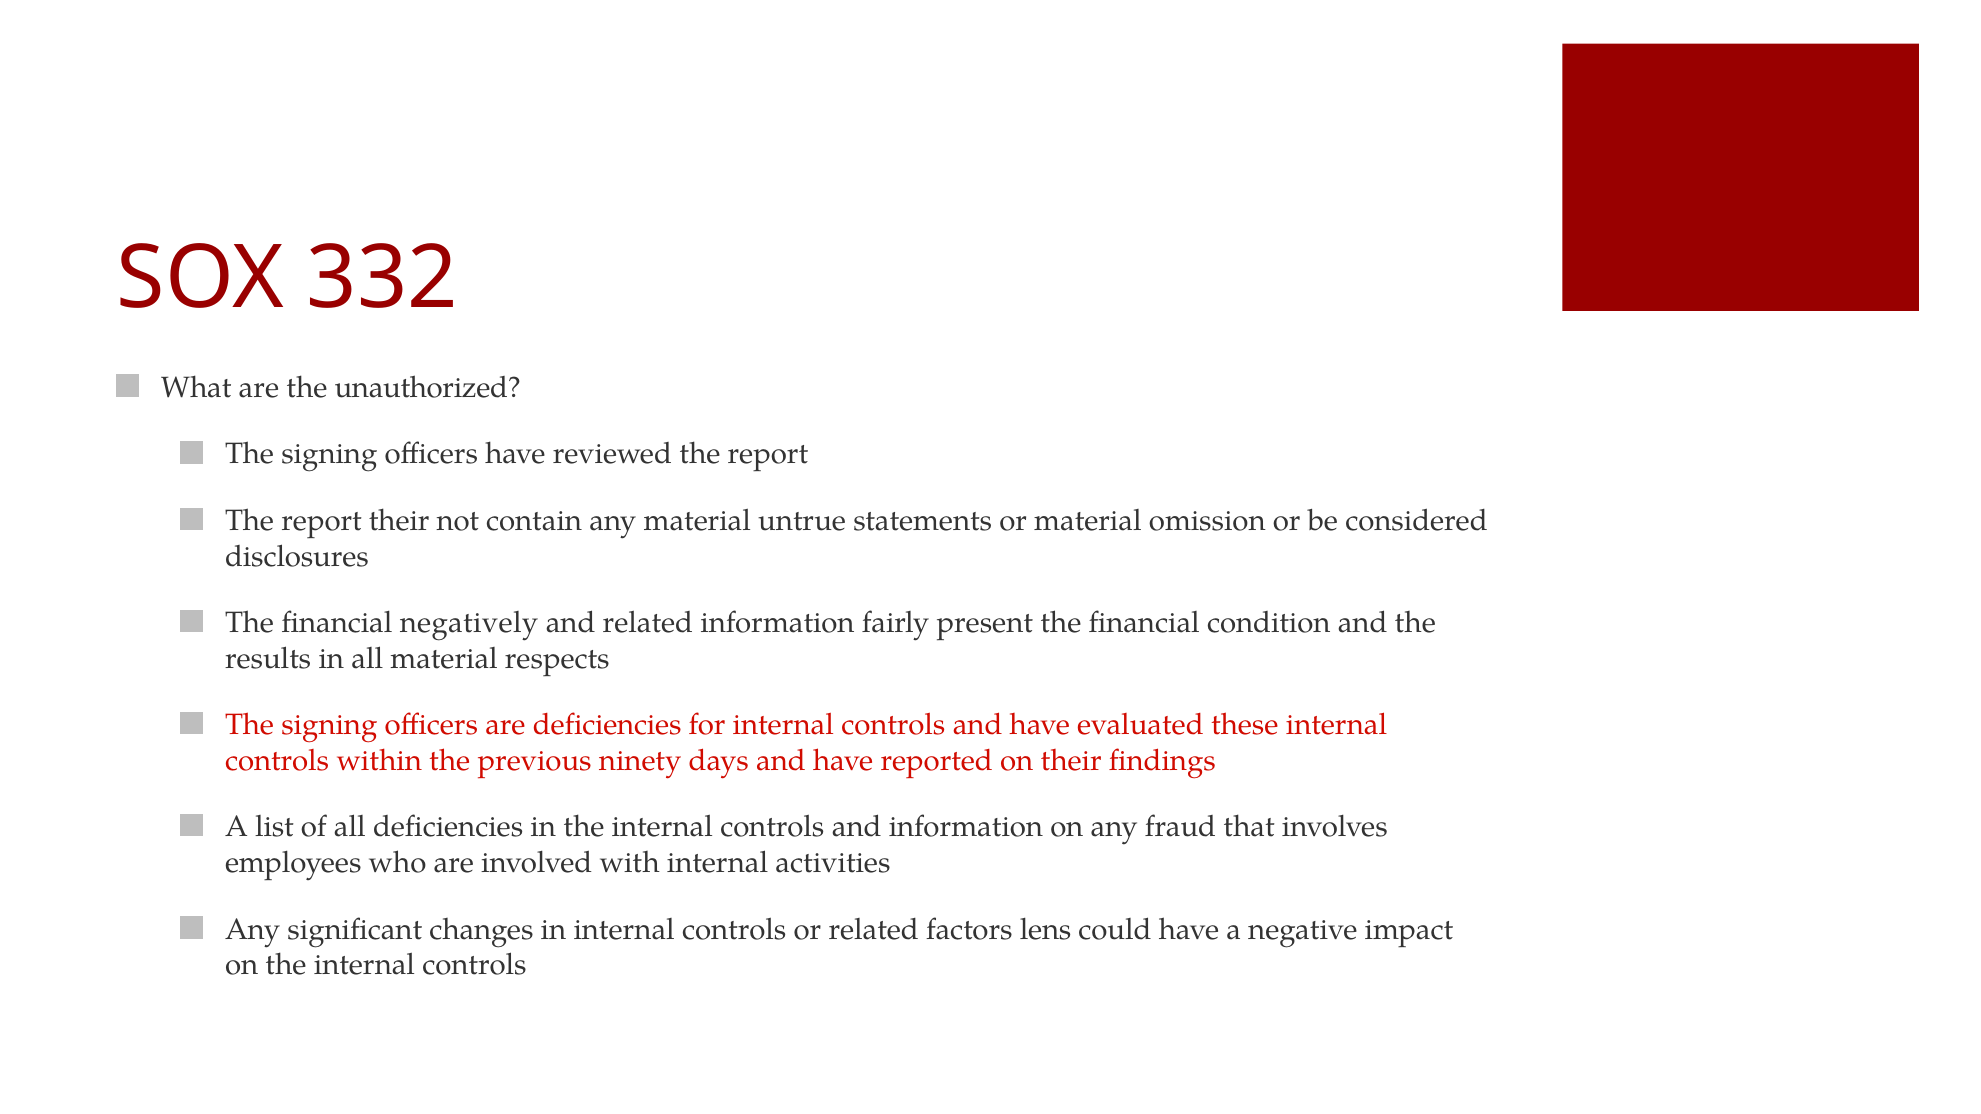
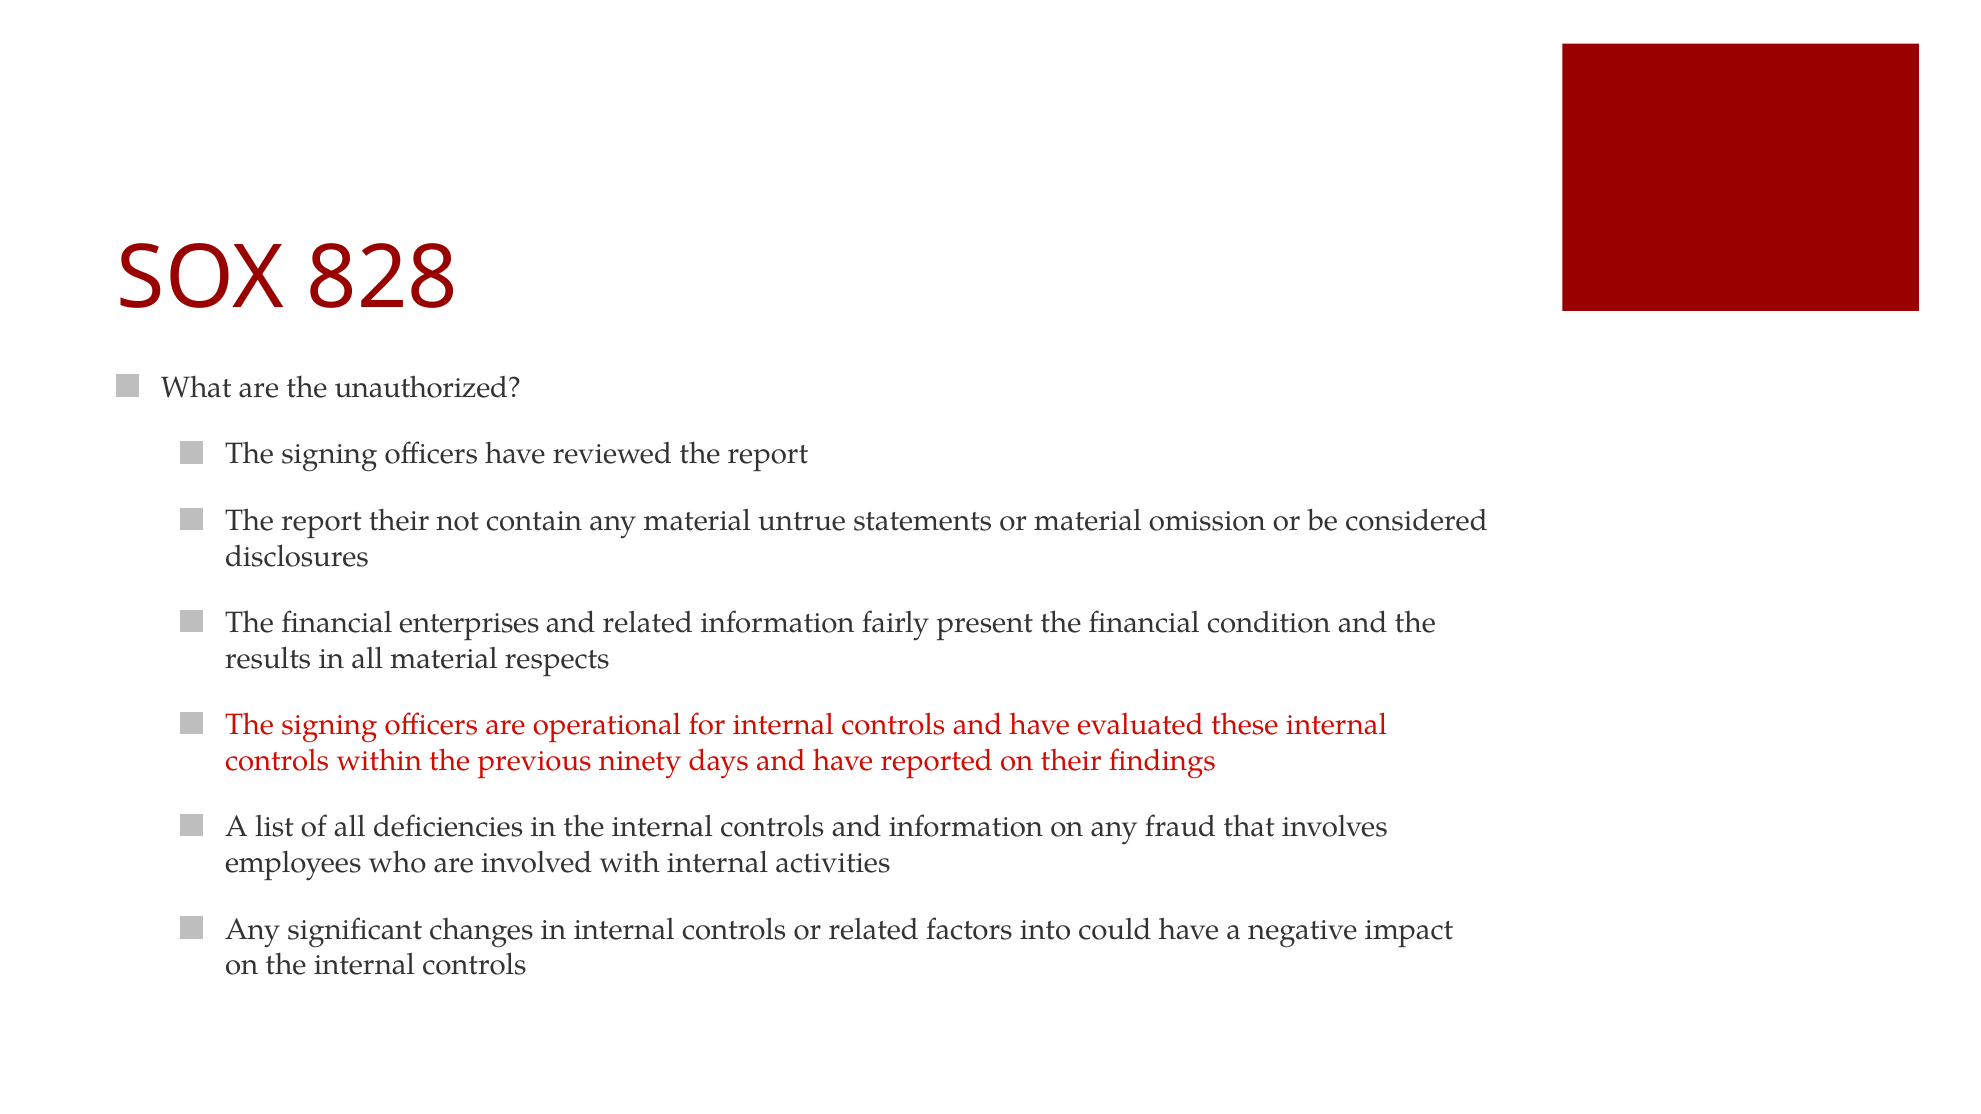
332: 332 -> 828
negatively: negatively -> enterprises
are deficiencies: deficiencies -> operational
lens: lens -> into
